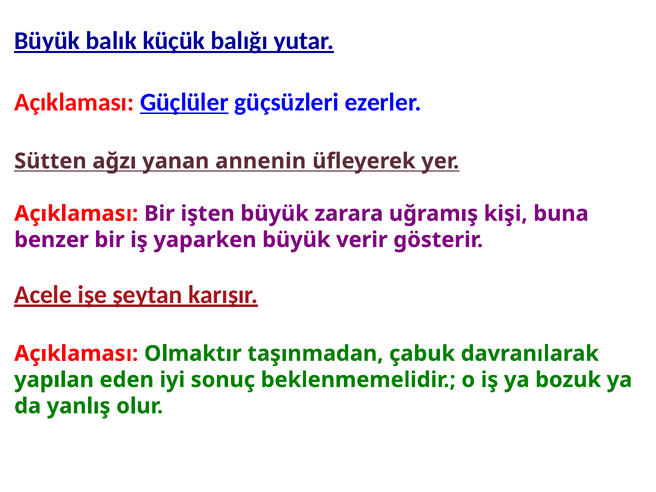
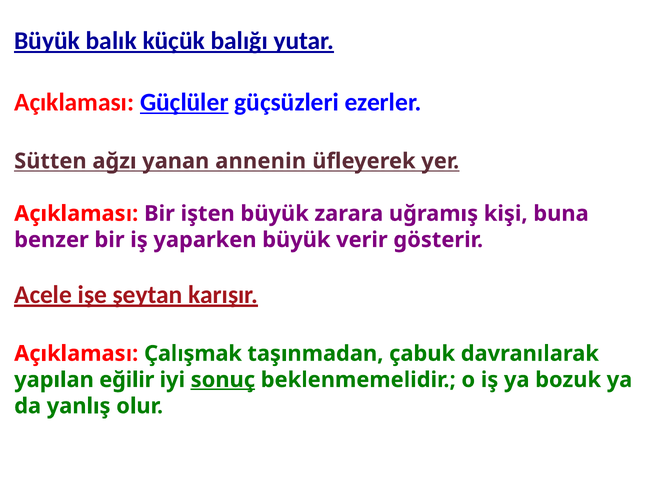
Olmaktır: Olmaktır -> Çalışmak
eden: eden -> eğilir
sonuç underline: none -> present
